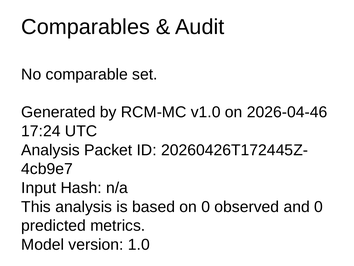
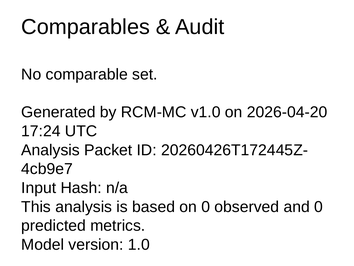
2026-04-46: 2026-04-46 -> 2026-04-20
